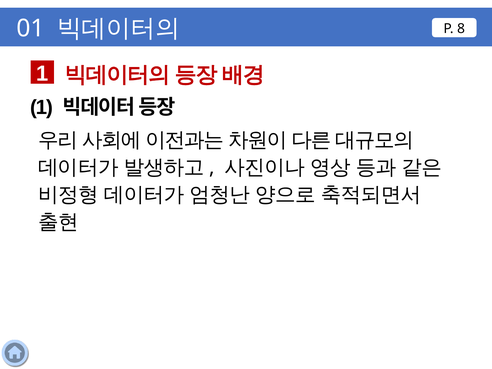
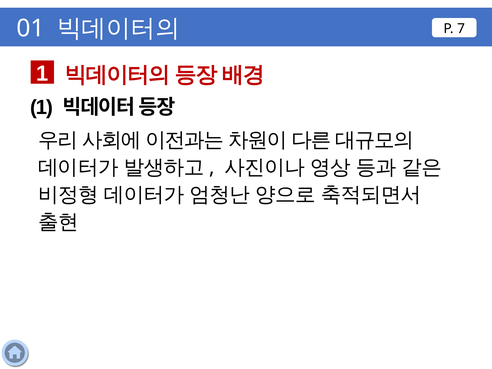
8: 8 -> 7
